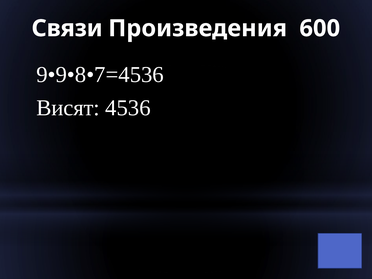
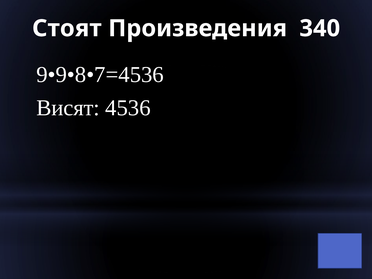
Связи: Связи -> Стоят
600: 600 -> 340
